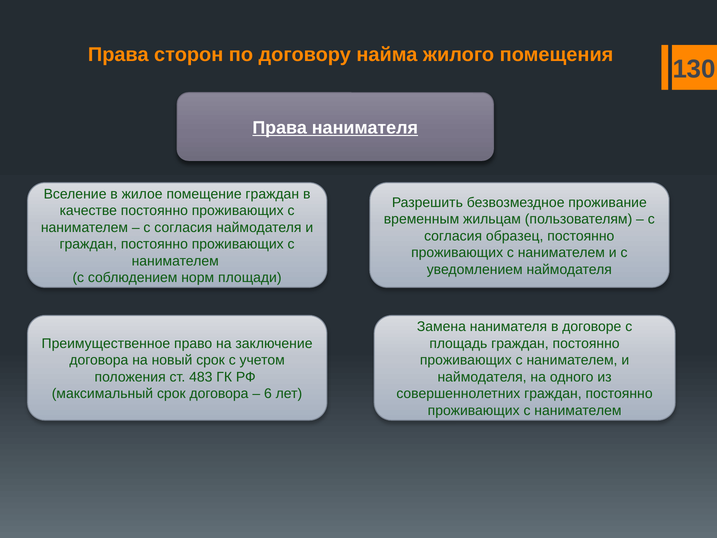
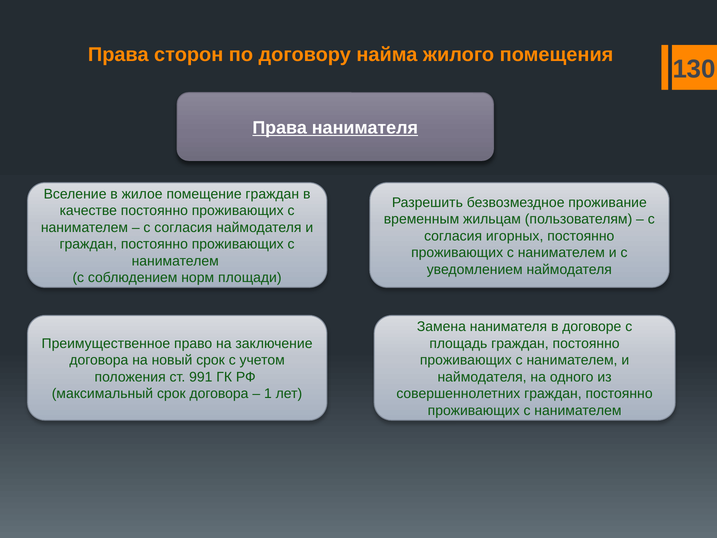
образец: образец -> игорных
483: 483 -> 991
6: 6 -> 1
